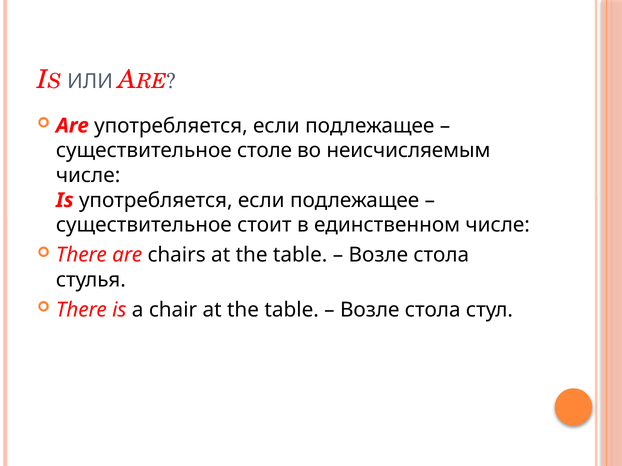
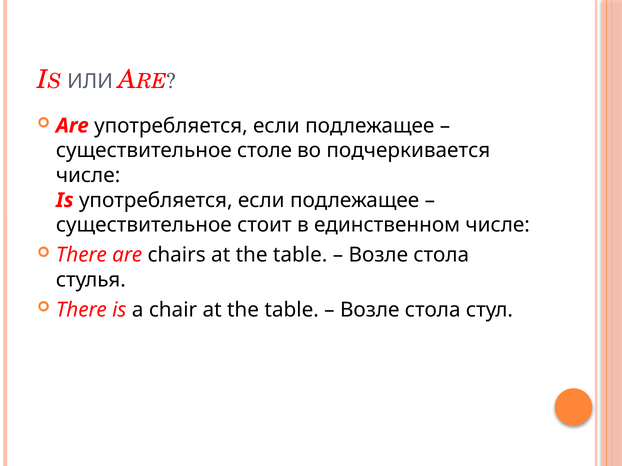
неисчисляемым: неисчисляемым -> подчеркивается
